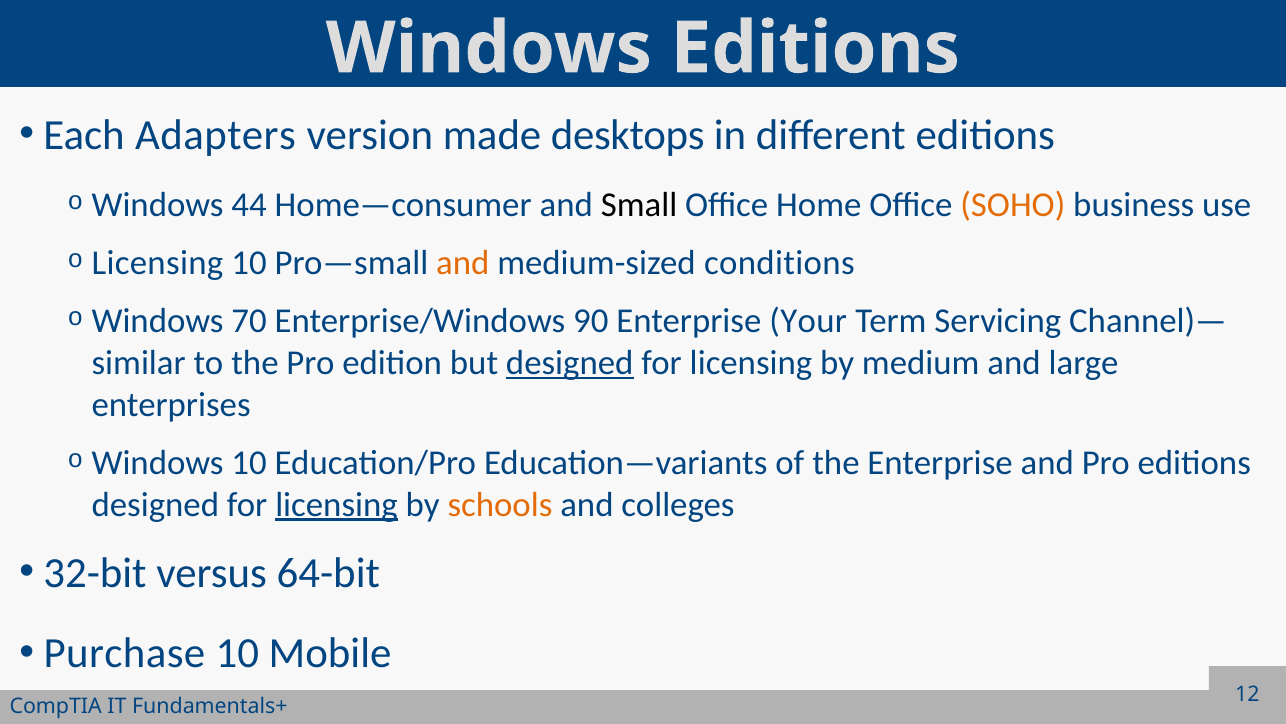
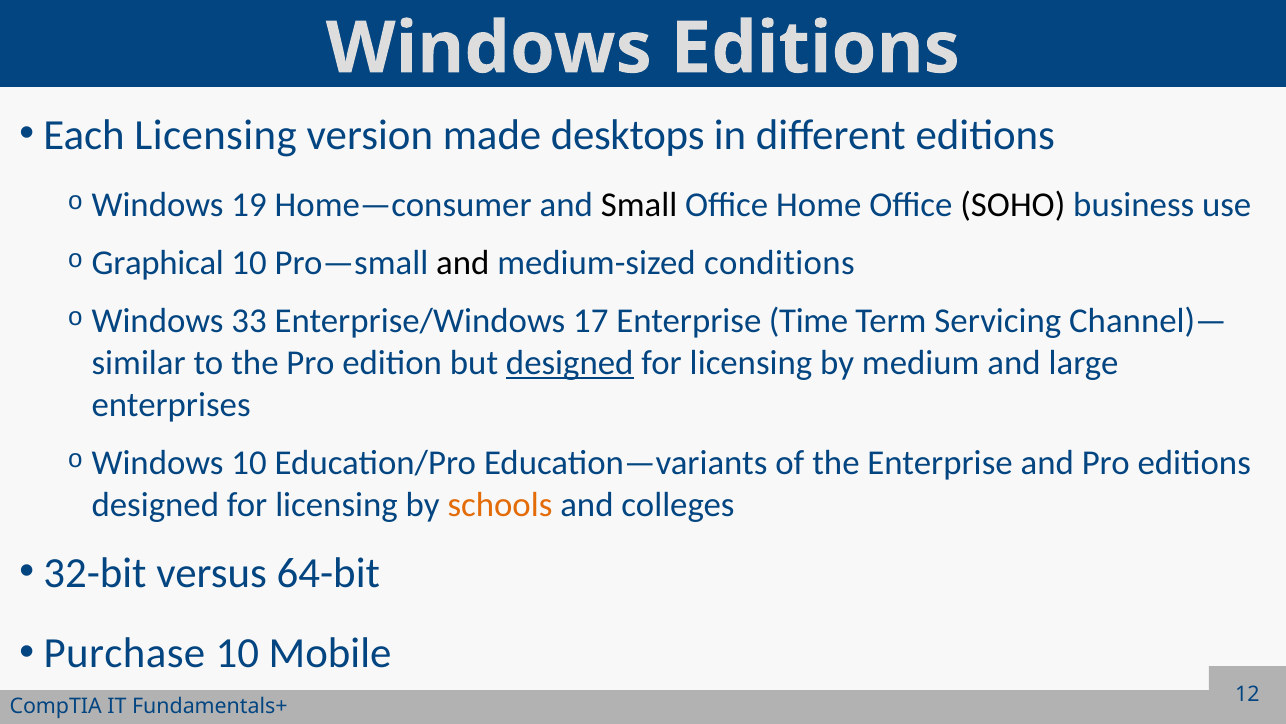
Each Adapters: Adapters -> Licensing
44: 44 -> 19
SOHO colour: orange -> black
Licensing at (157, 263): Licensing -> Graphical
and at (463, 263) colour: orange -> black
70: 70 -> 33
90: 90 -> 17
Your: Your -> Time
licensing at (337, 504) underline: present -> none
